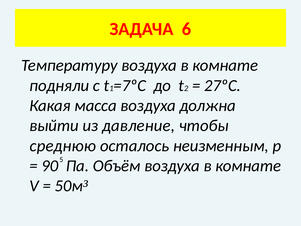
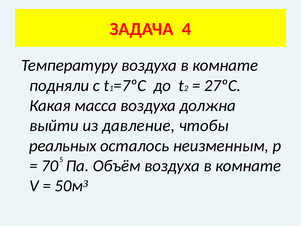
6: 6 -> 4
среднюю: среднюю -> реальных
90: 90 -> 70
